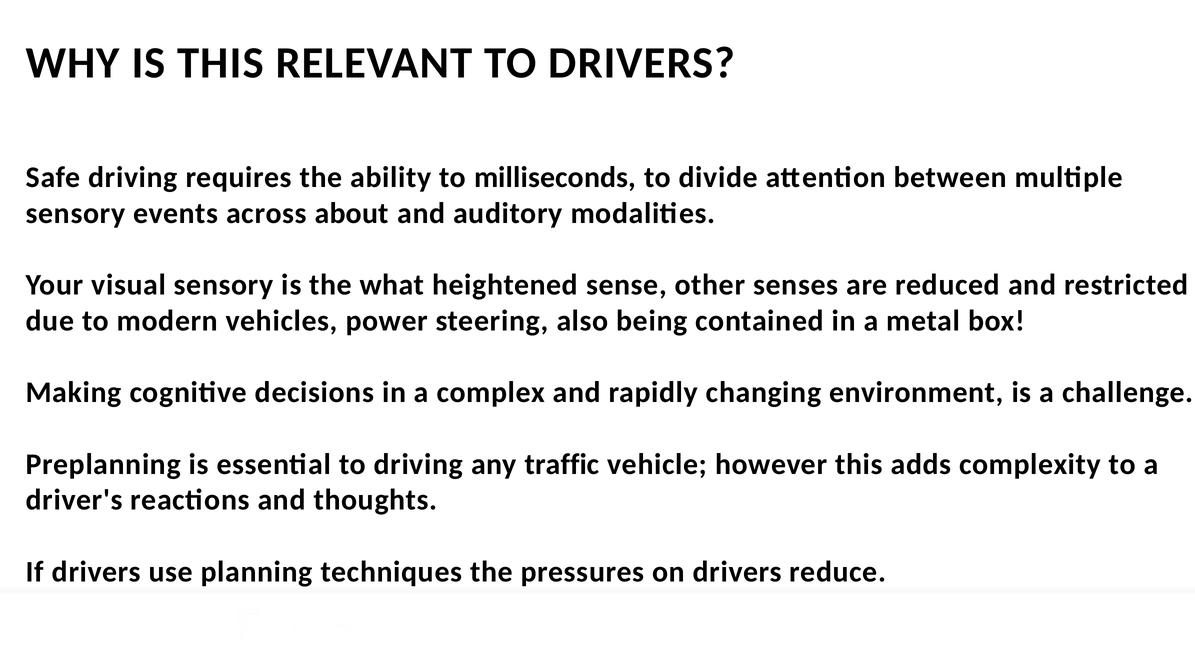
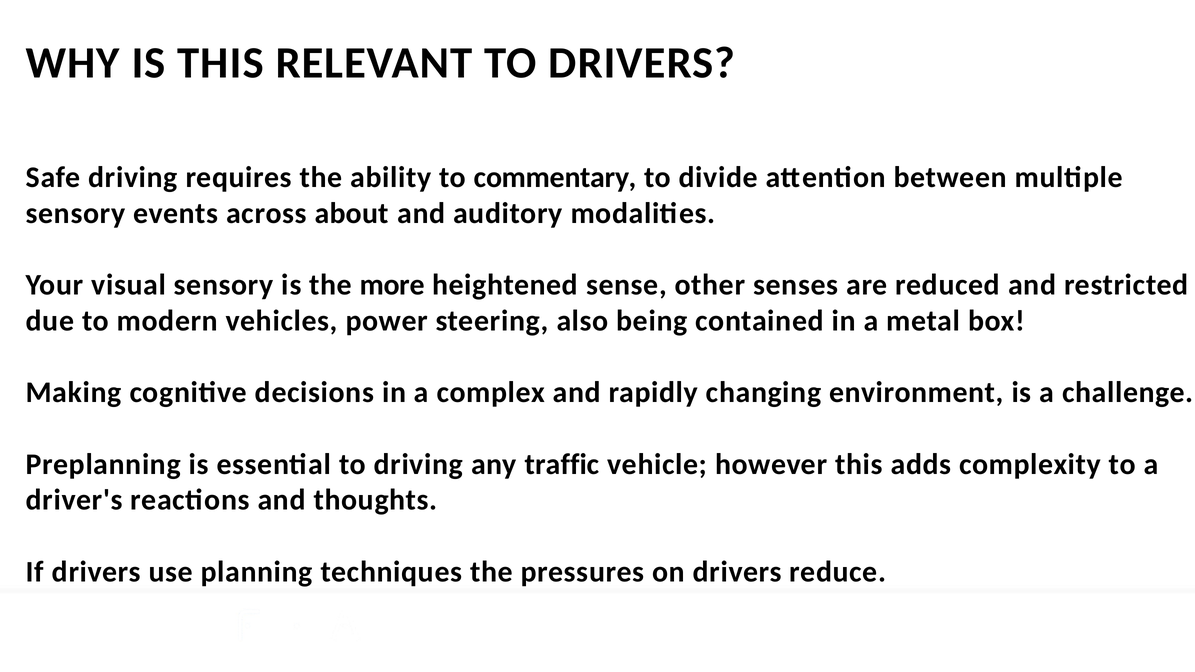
milliseconds: milliseconds -> commentary
what: what -> more
